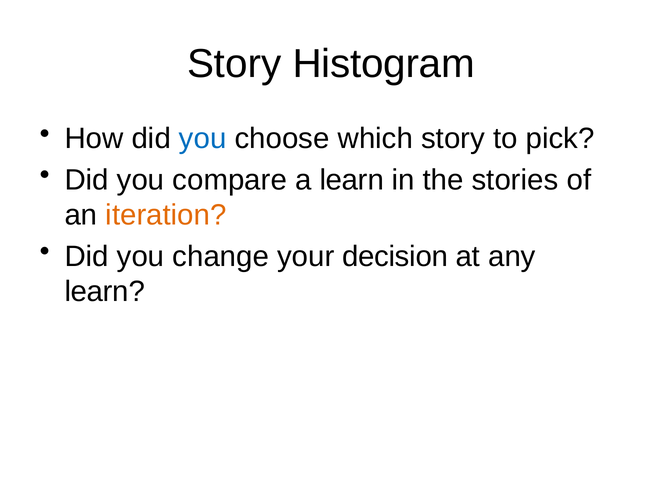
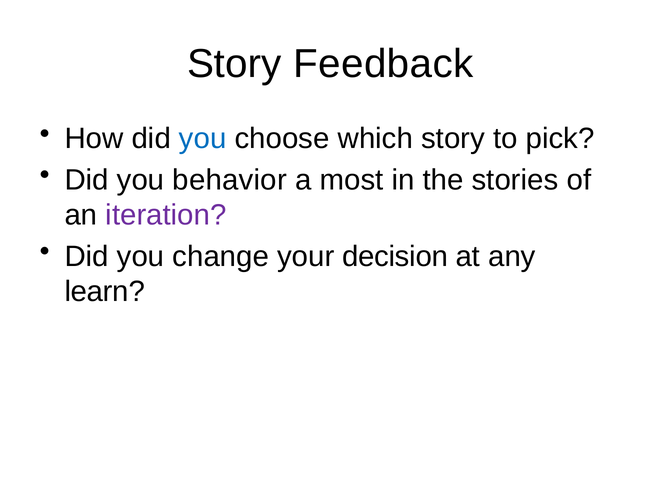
Histogram: Histogram -> Feedback
compare: compare -> behavior
a learn: learn -> most
iteration colour: orange -> purple
